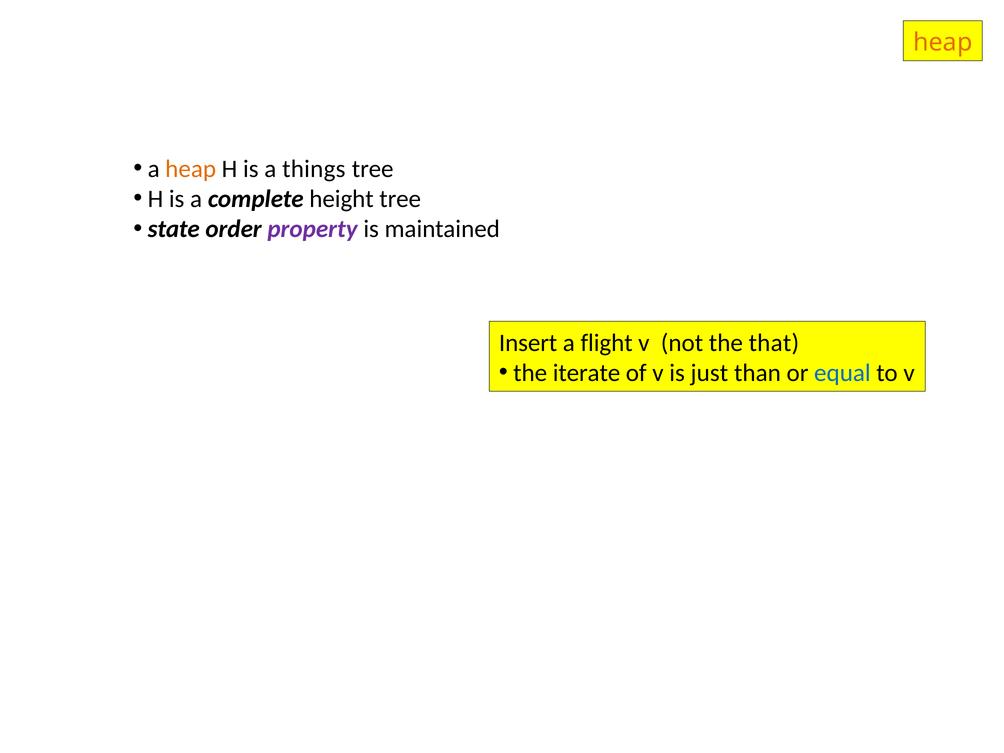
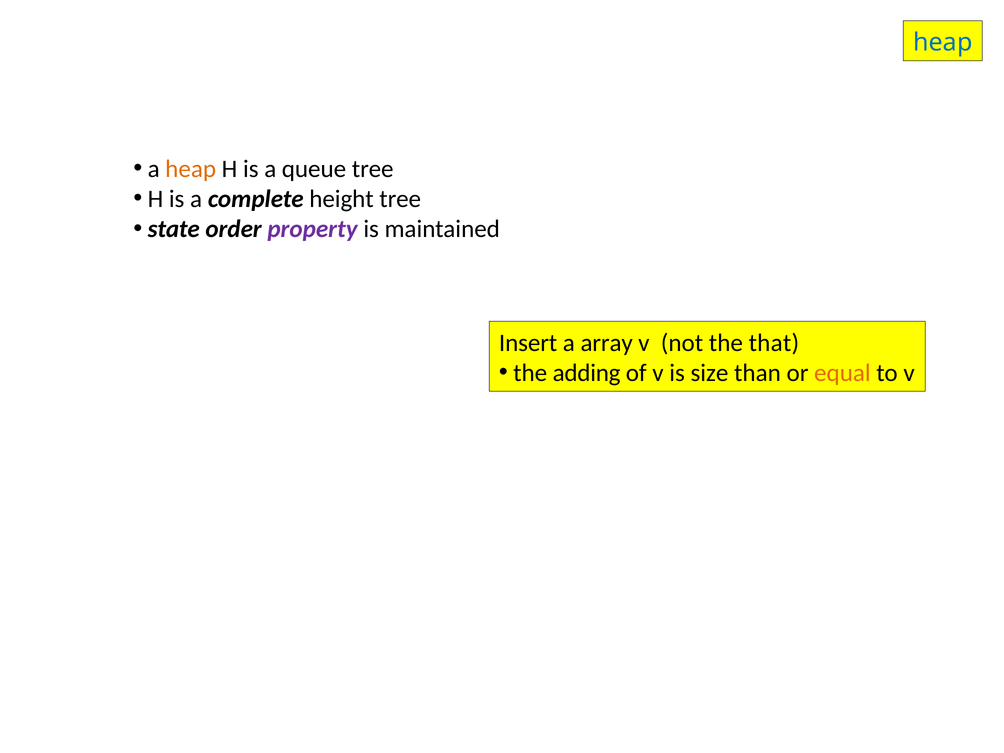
heap at (943, 42) colour: orange -> blue
things: things -> queue
flight: flight -> array
iterate: iterate -> adding
just: just -> size
equal colour: blue -> orange
